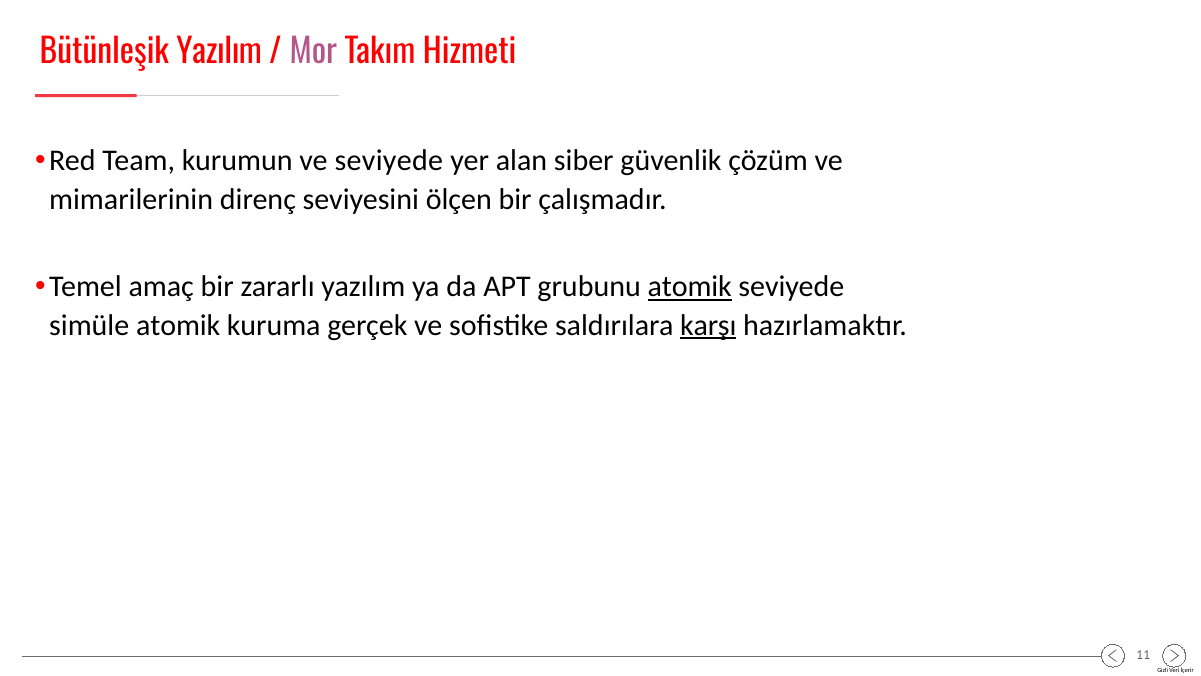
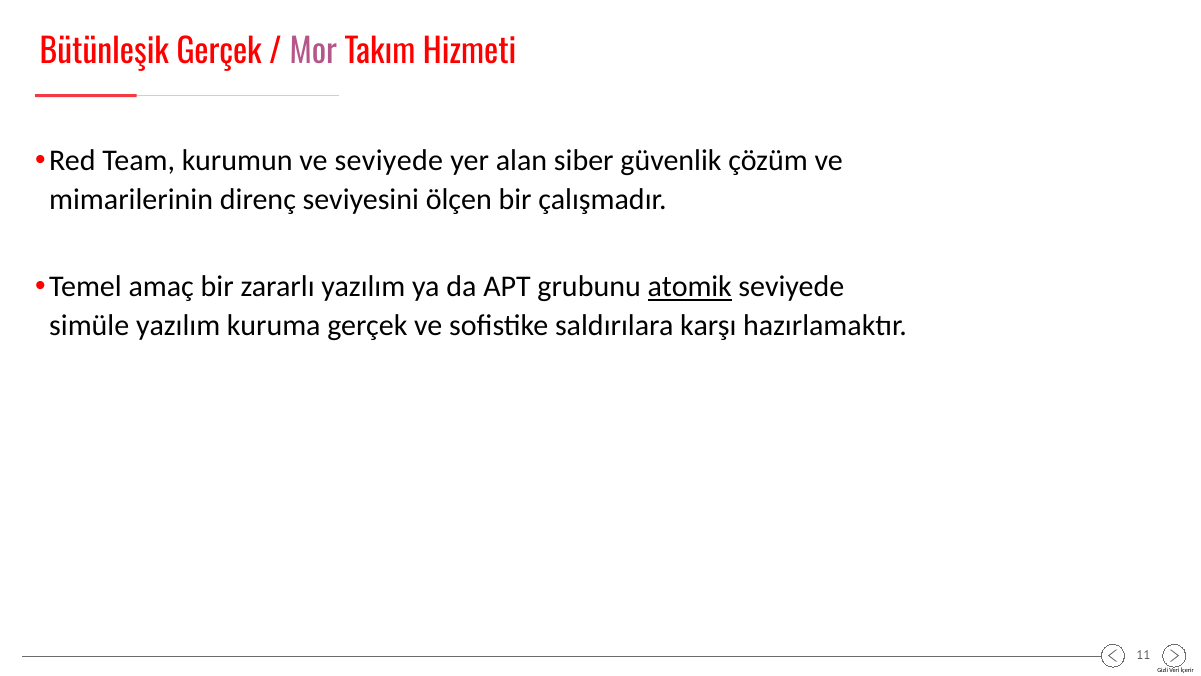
Bütünleşik Yazılım: Yazılım -> Gerçek
simüle atomik: atomik -> yazılım
karşı underline: present -> none
